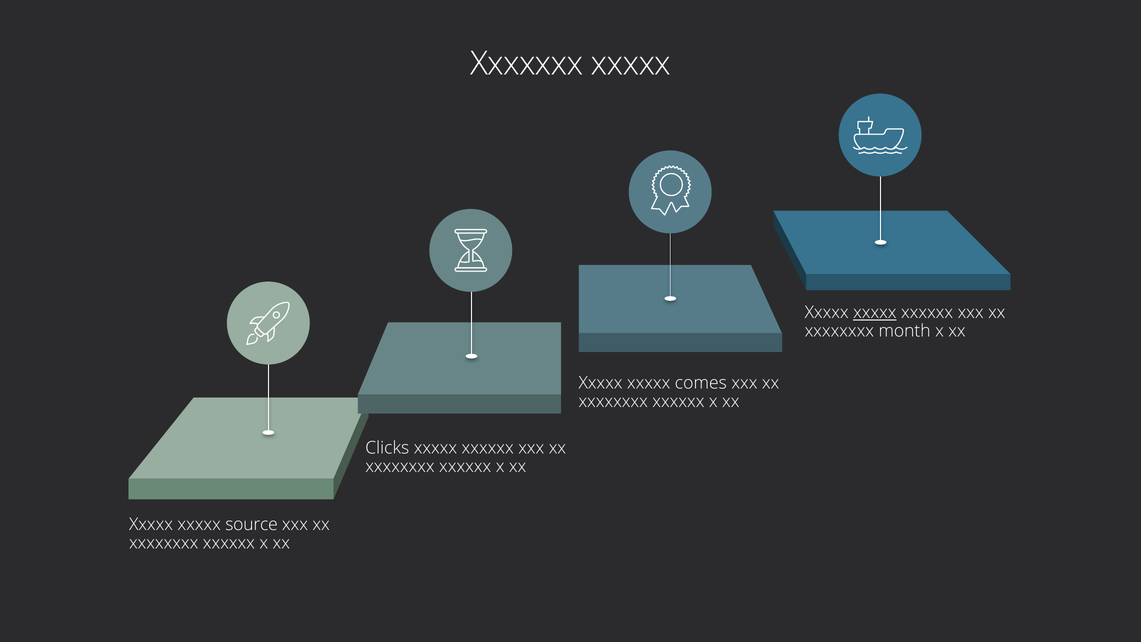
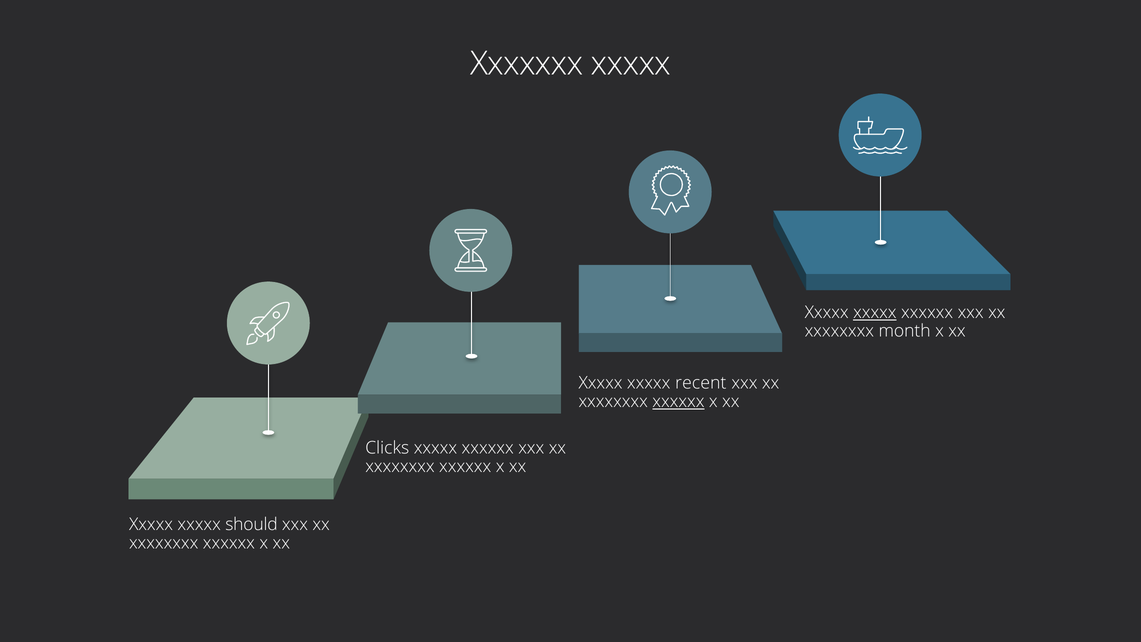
comes: comes -> recent
xxxxxx at (678, 402) underline: none -> present
source: source -> should
